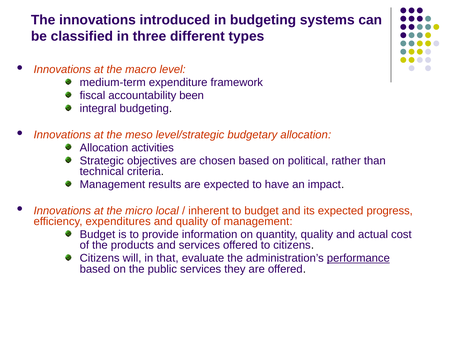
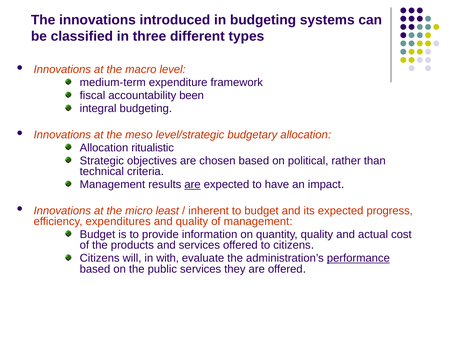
activities: activities -> ritualistic
are at (193, 184) underline: none -> present
local: local -> least
that: that -> with
